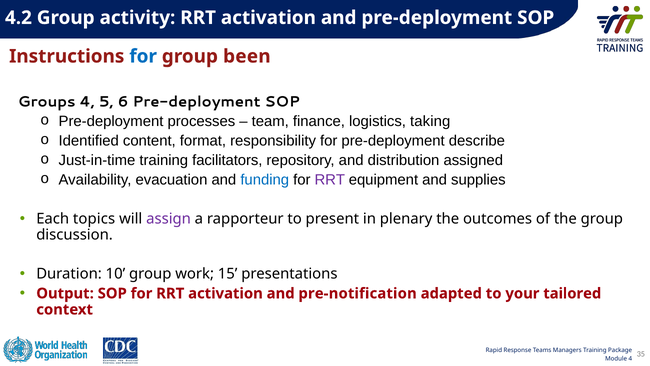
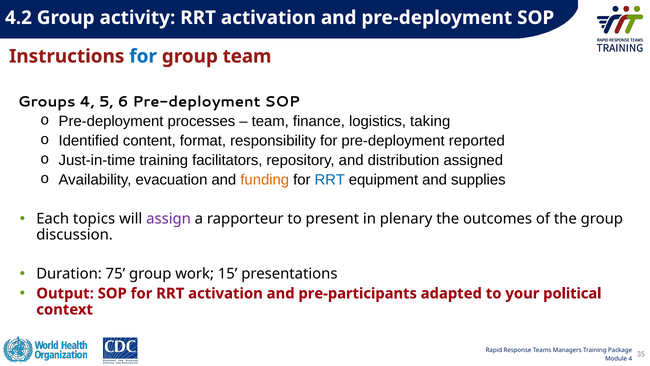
group been: been -> team
describe: describe -> reported
funding colour: blue -> orange
RRT at (330, 180) colour: purple -> blue
10: 10 -> 75
pre-notification: pre-notification -> pre-participants
tailored: tailored -> political
